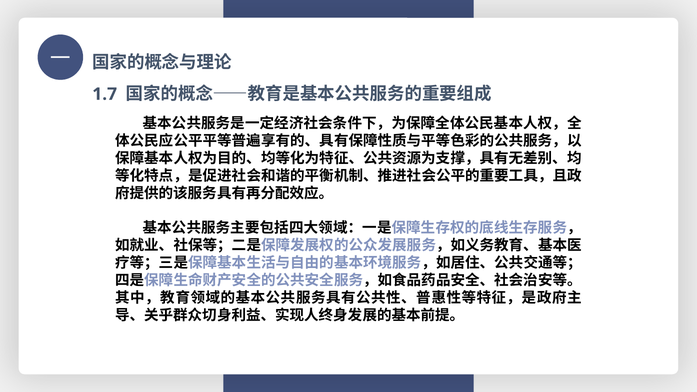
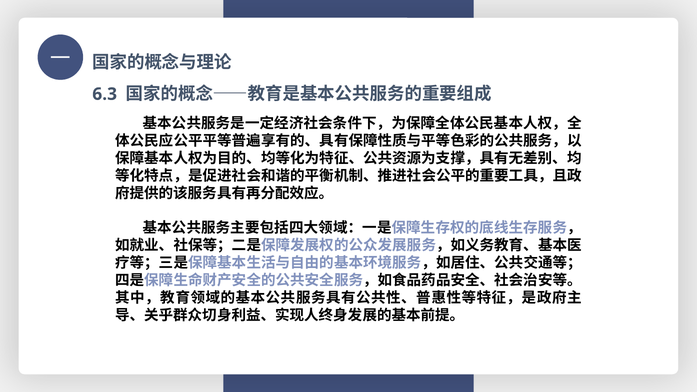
1.7: 1.7 -> 6.3
